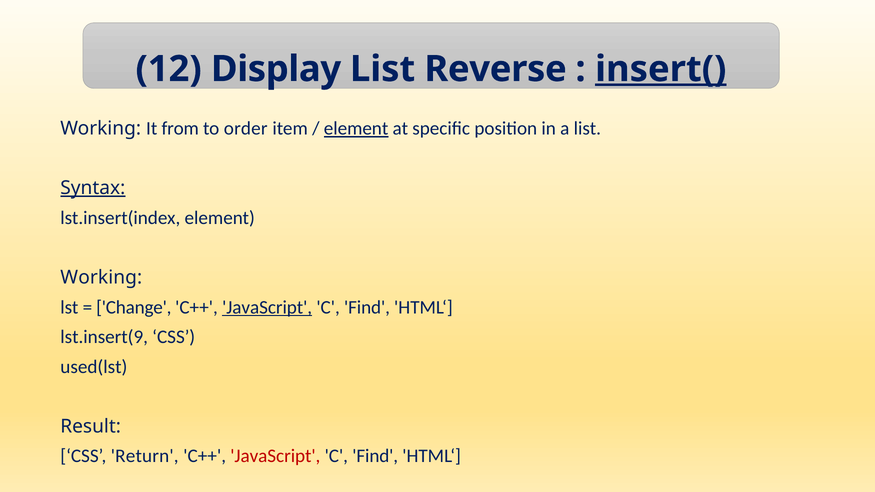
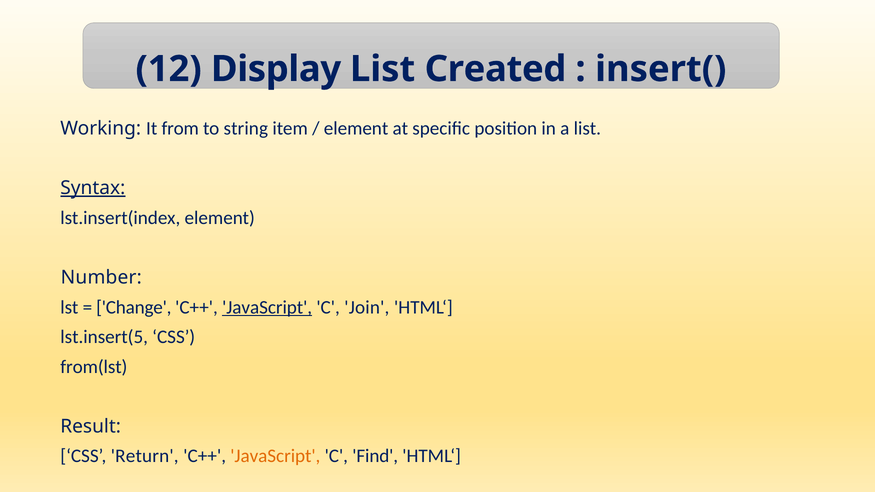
Reverse: Reverse -> Created
insert( underline: present -> none
order: order -> string
element at (356, 129) underline: present -> none
Working at (101, 278): Working -> Number
Find at (367, 307): Find -> Join
lst.insert(9: lst.insert(9 -> lst.insert(5
used(lst: used(lst -> from(lst
JavaScript at (275, 456) colour: red -> orange
